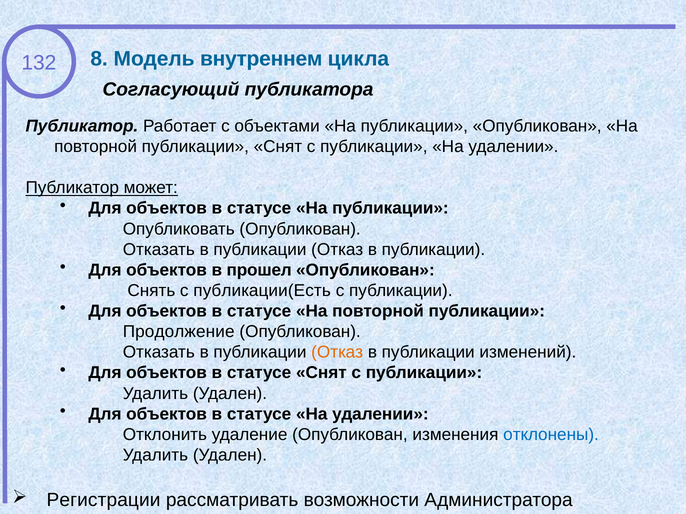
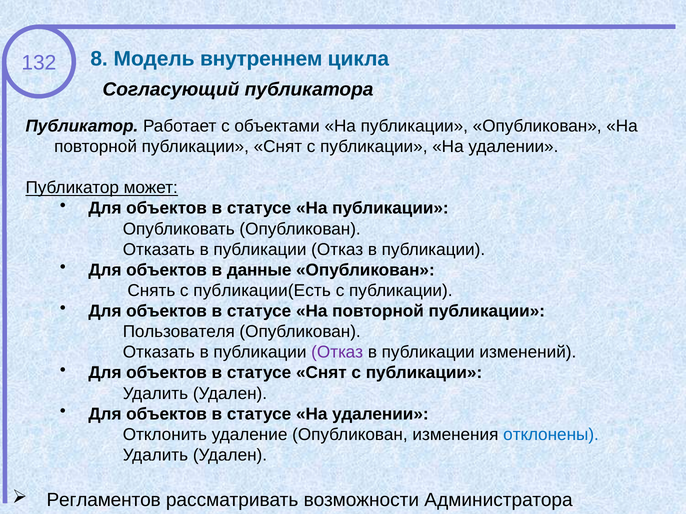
прошел: прошел -> данные
Продолжение: Продолжение -> Пользователя
Отказ at (337, 353) colour: orange -> purple
Регистрации: Регистрации -> Регламентов
